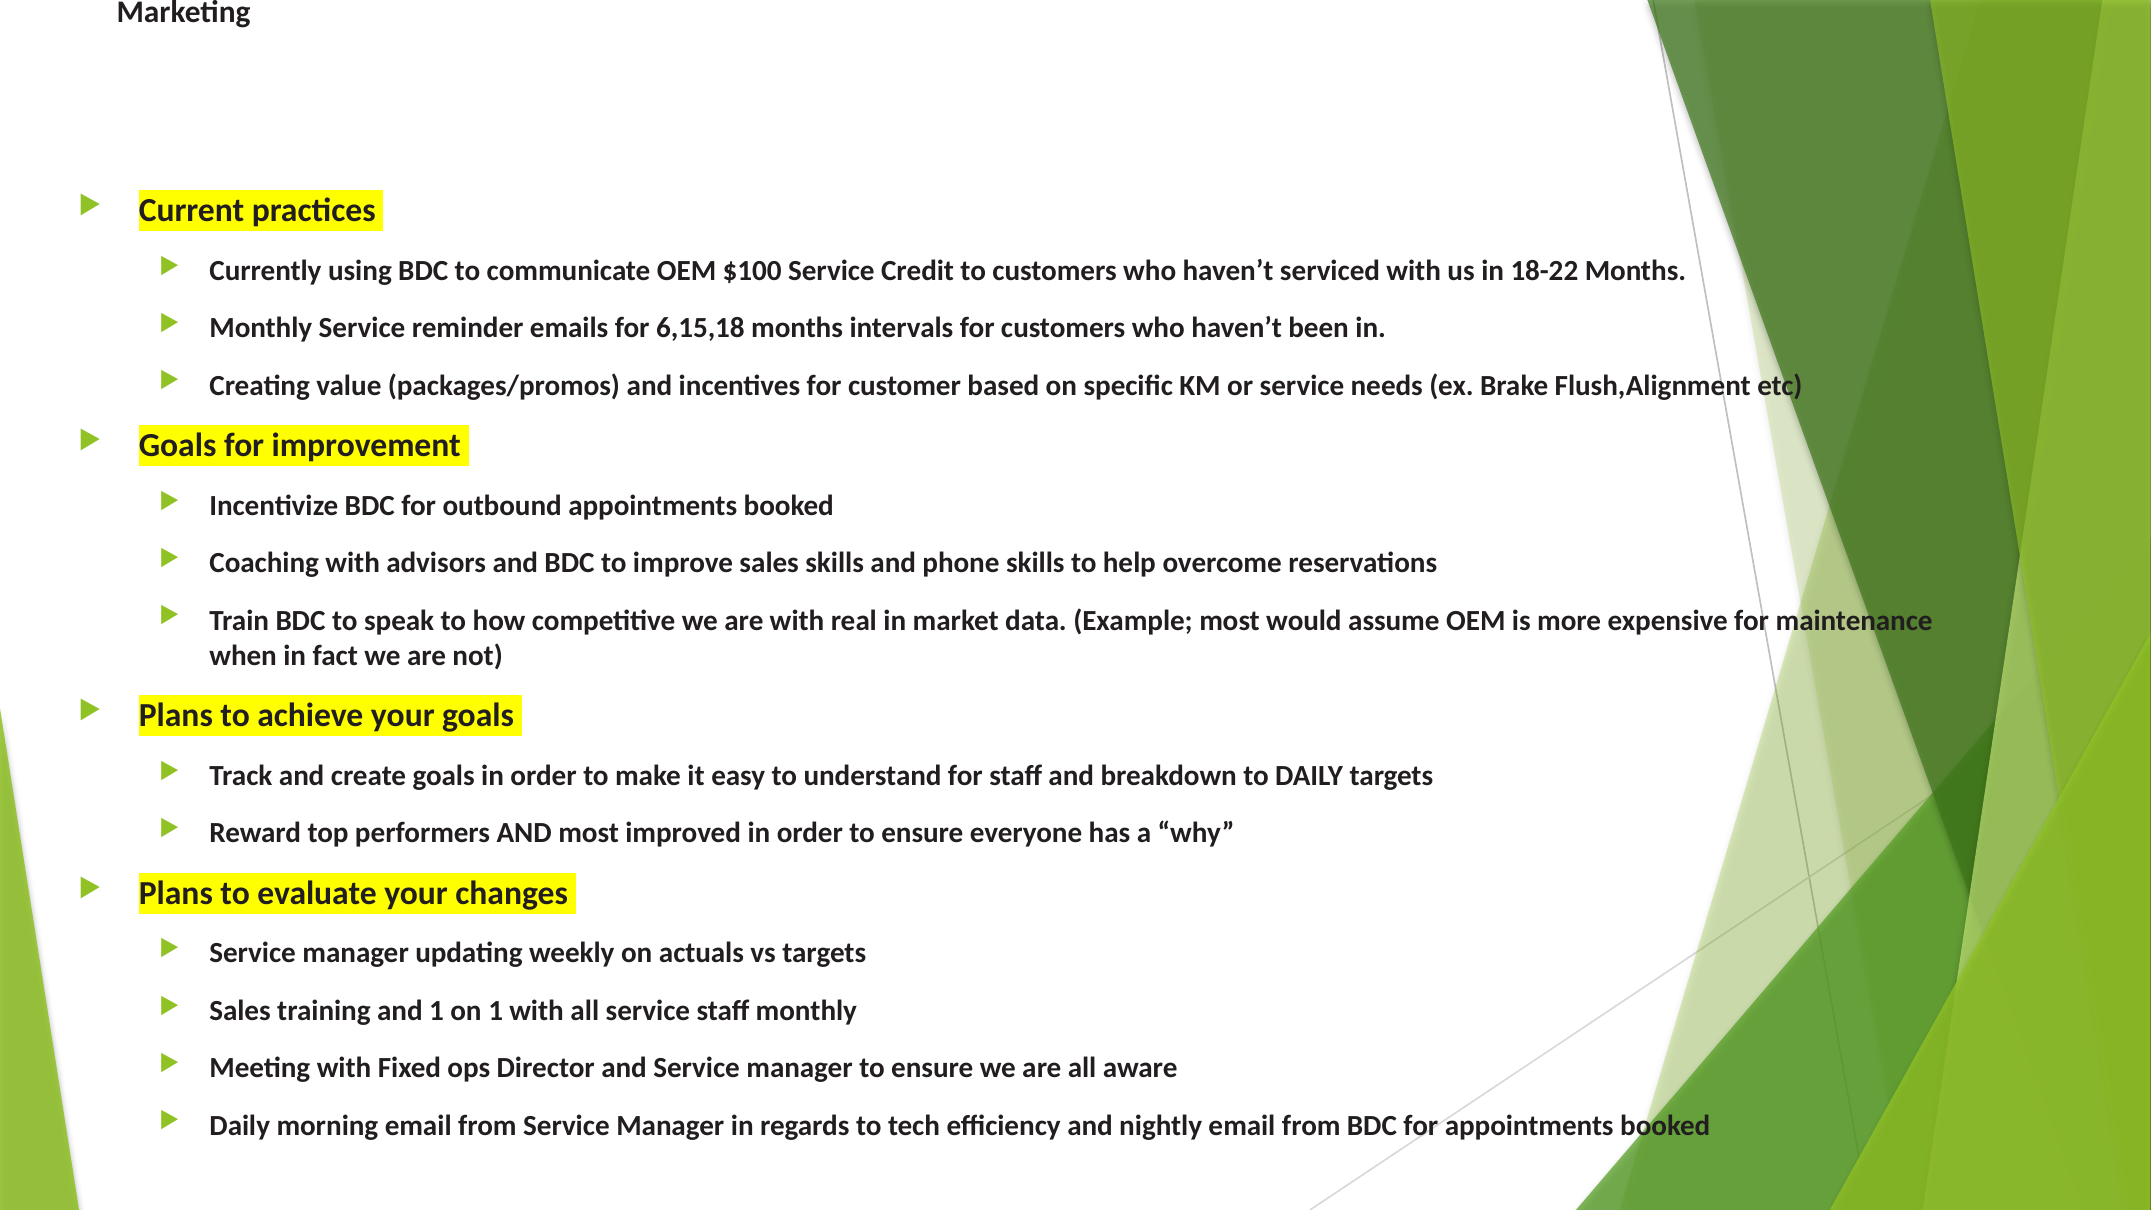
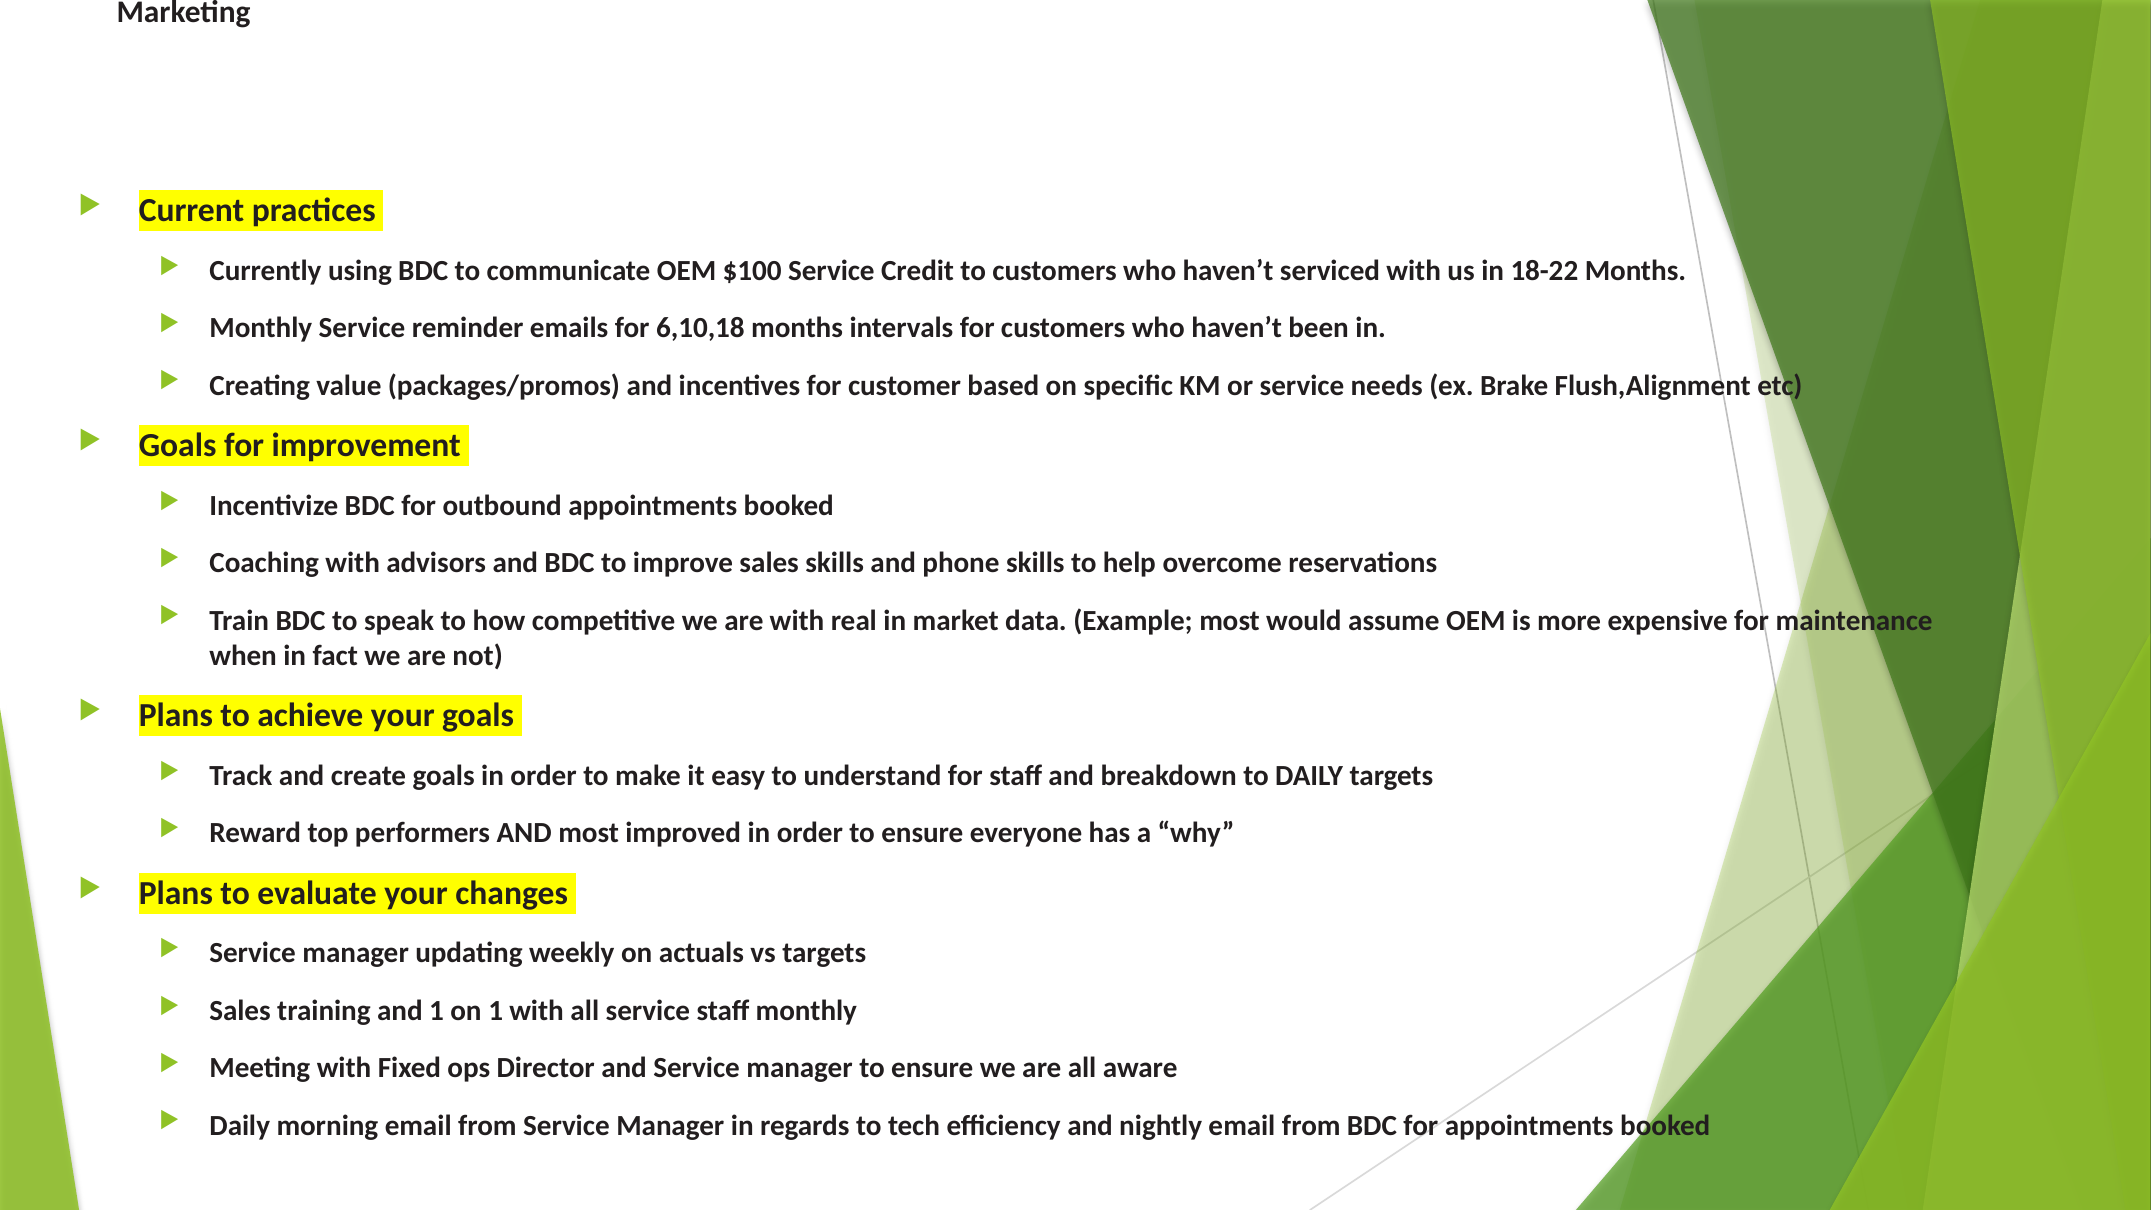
6,15,18: 6,15,18 -> 6,10,18
